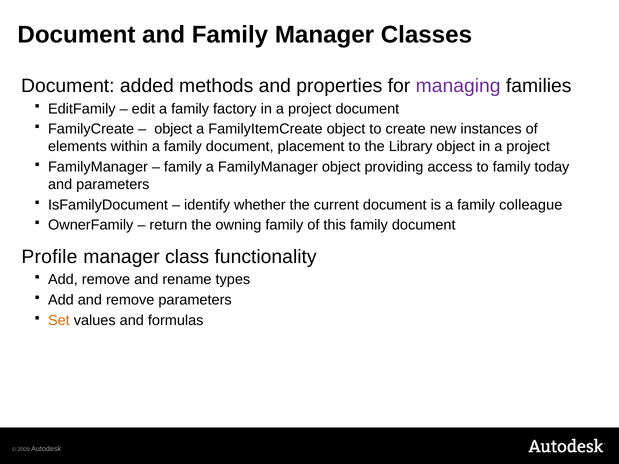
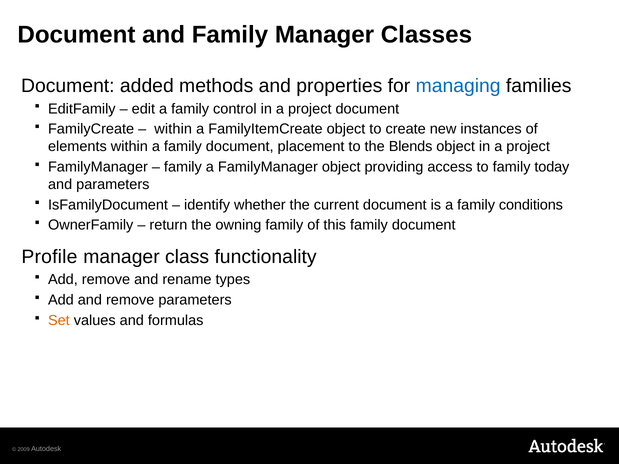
managing colour: purple -> blue
factory: factory -> control
object at (173, 129): object -> within
Library: Library -> Blends
colleague: colleague -> conditions
